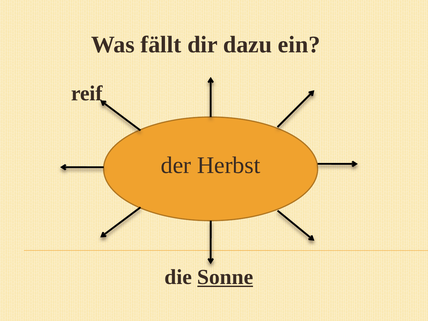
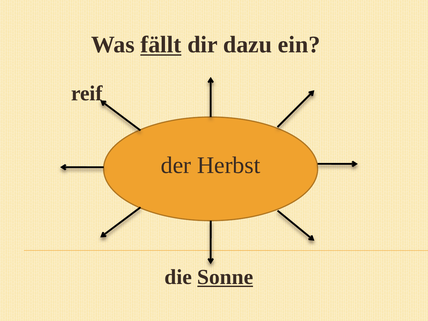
fällt underline: none -> present
